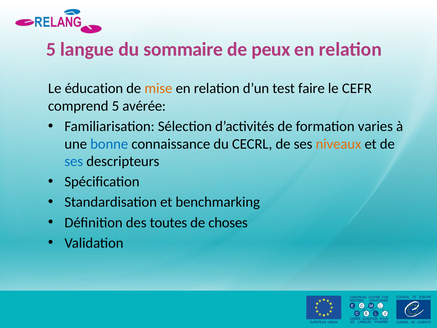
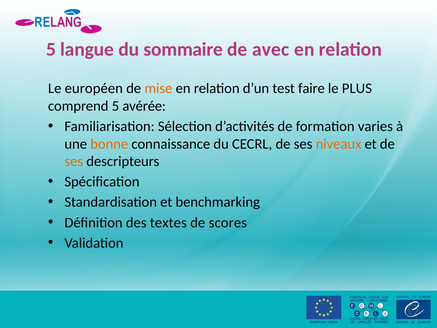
peux: peux -> avec
éducation: éducation -> européen
CEFR: CEFR -> PLUS
bonne colour: blue -> orange
ses at (74, 161) colour: blue -> orange
toutes: toutes -> textes
choses: choses -> scores
